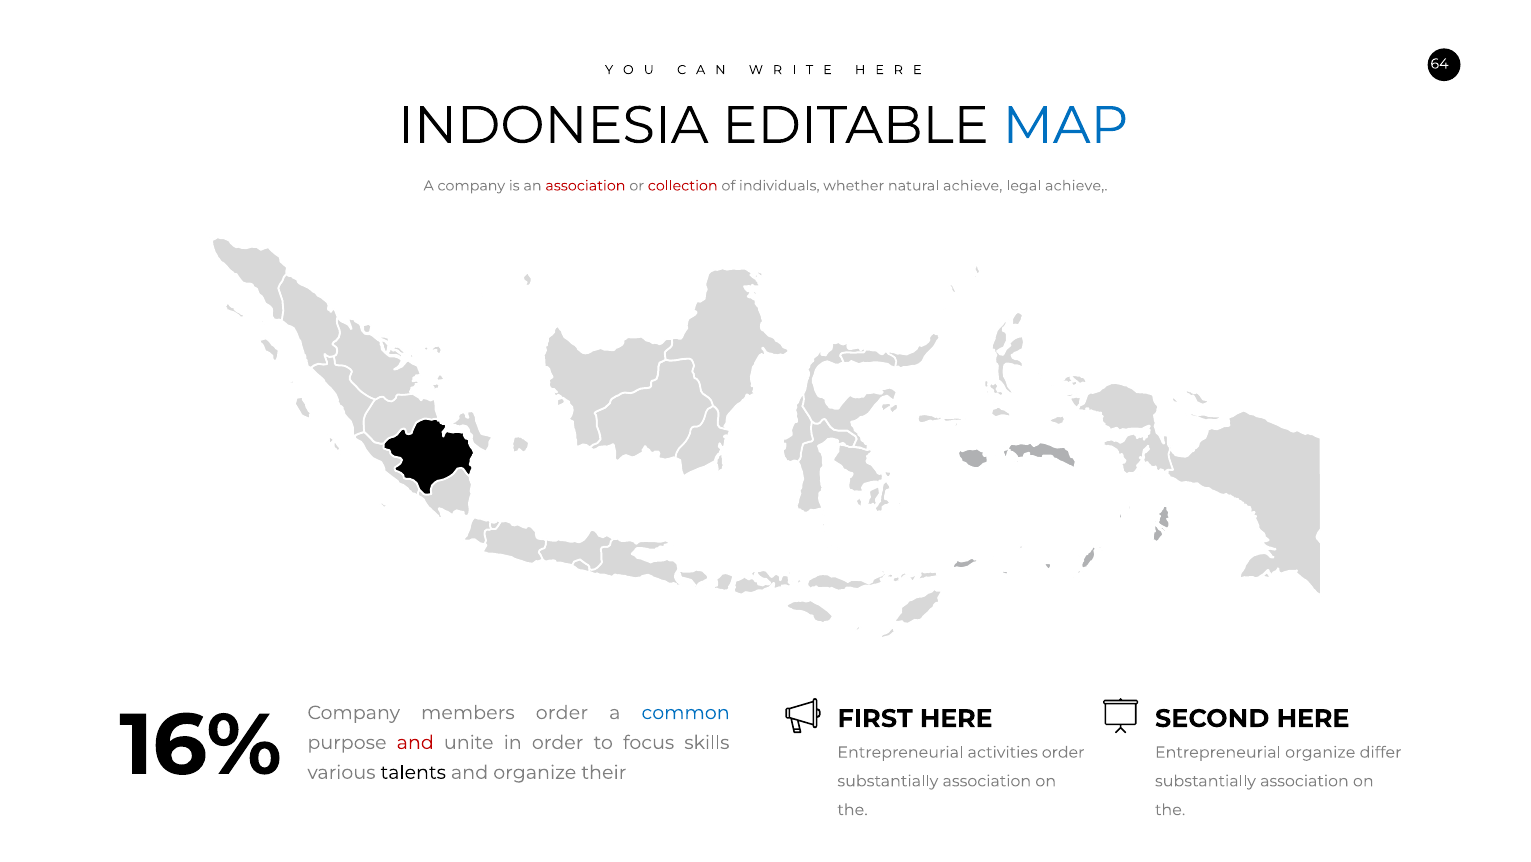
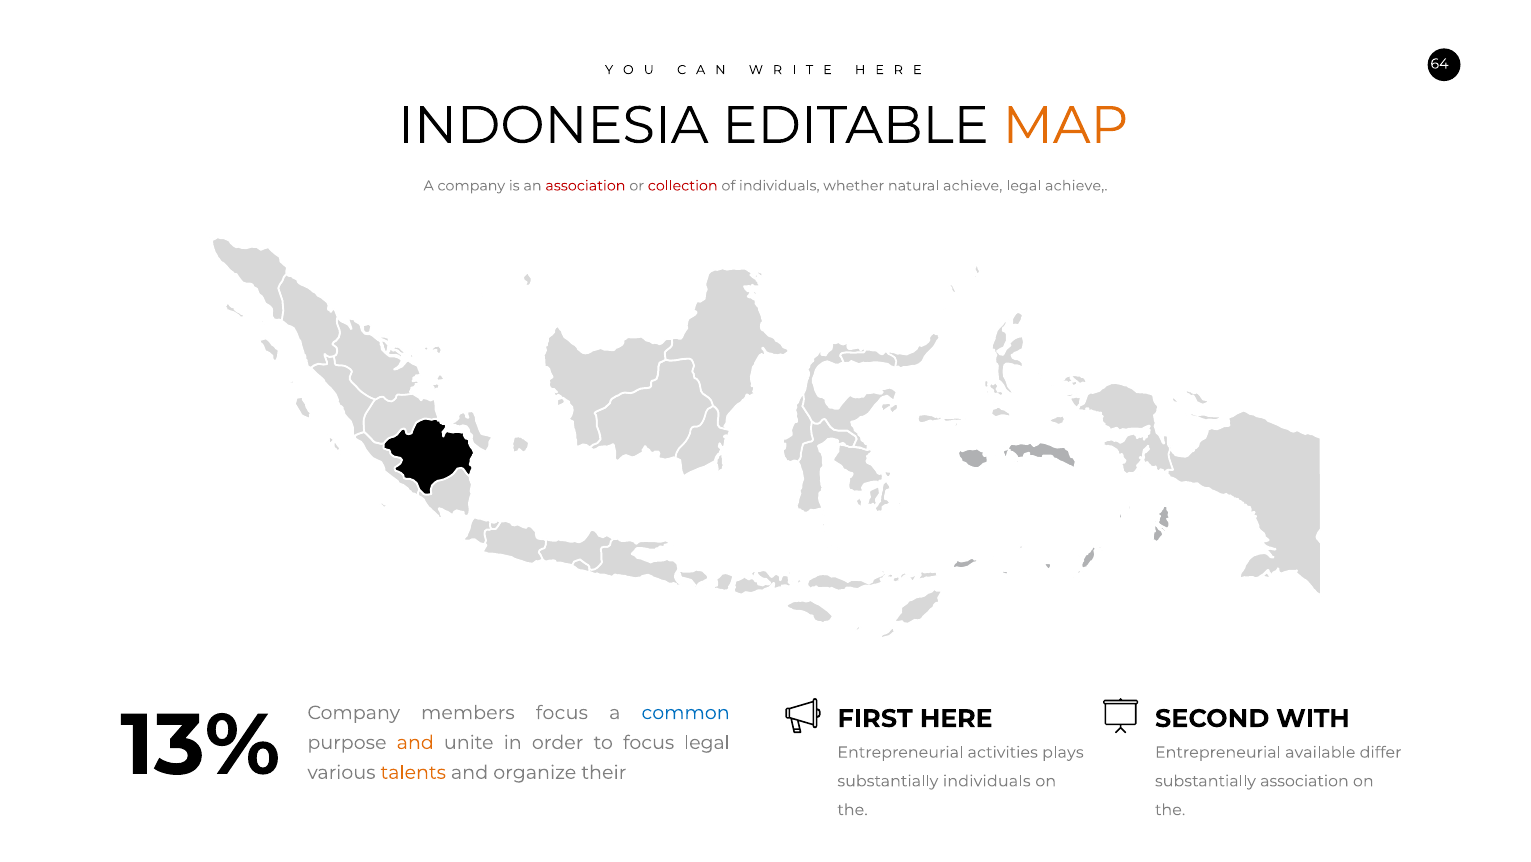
MAP colour: blue -> orange
members order: order -> focus
SECOND HERE: HERE -> WITH
16%: 16% -> 13%
and at (415, 742) colour: red -> orange
focus skills: skills -> legal
activities order: order -> plays
Entrepreneurial organize: organize -> available
talents colour: black -> orange
association at (987, 781): association -> individuals
